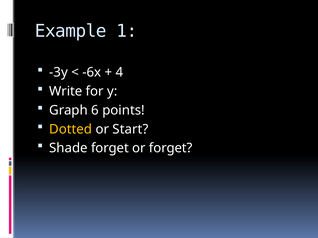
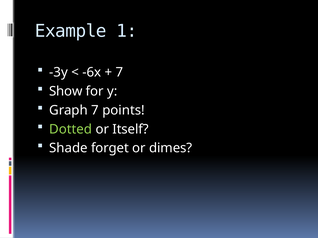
4 at (119, 72): 4 -> 7
Write: Write -> Show
Graph 6: 6 -> 7
Dotted colour: yellow -> light green
Start: Start -> Itself
or forget: forget -> dimes
